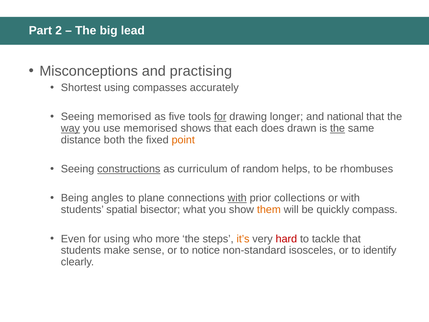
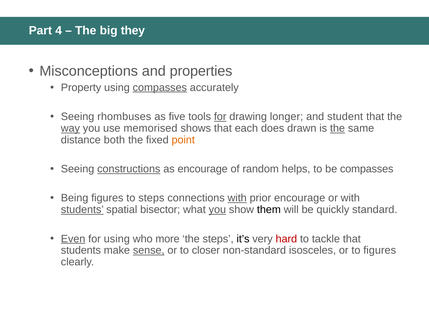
2: 2 -> 4
lead: lead -> they
practising: practising -> properties
Shortest: Shortest -> Property
compasses at (160, 87) underline: none -> present
Seeing memorised: memorised -> rhombuses
national: national -> student
as curriculum: curriculum -> encourage
be rhombuses: rhombuses -> compasses
Being angles: angles -> figures
to plane: plane -> steps
prior collections: collections -> encourage
students at (82, 210) underline: none -> present
you at (217, 210) underline: none -> present
them colour: orange -> black
compass: compass -> standard
Even underline: none -> present
it’s colour: orange -> black
sense underline: none -> present
notice: notice -> closer
to identify: identify -> figures
